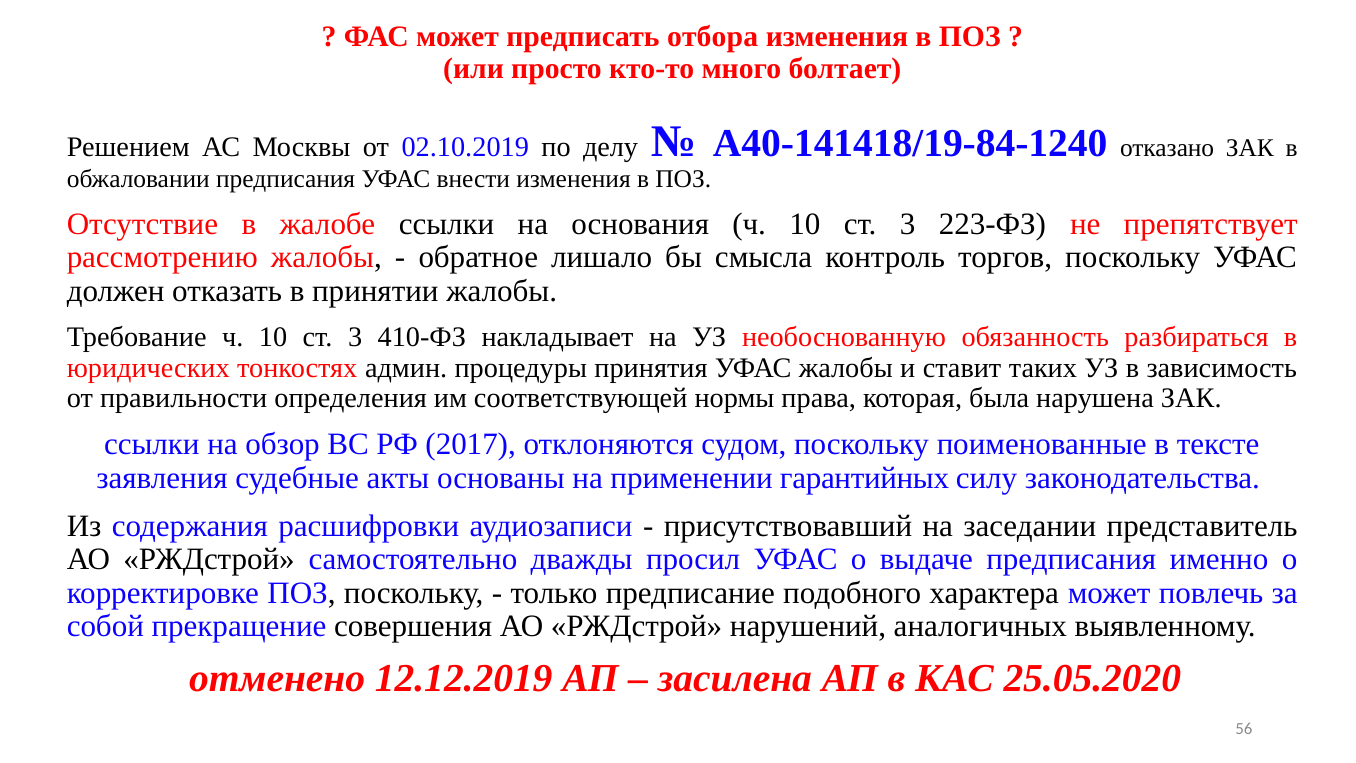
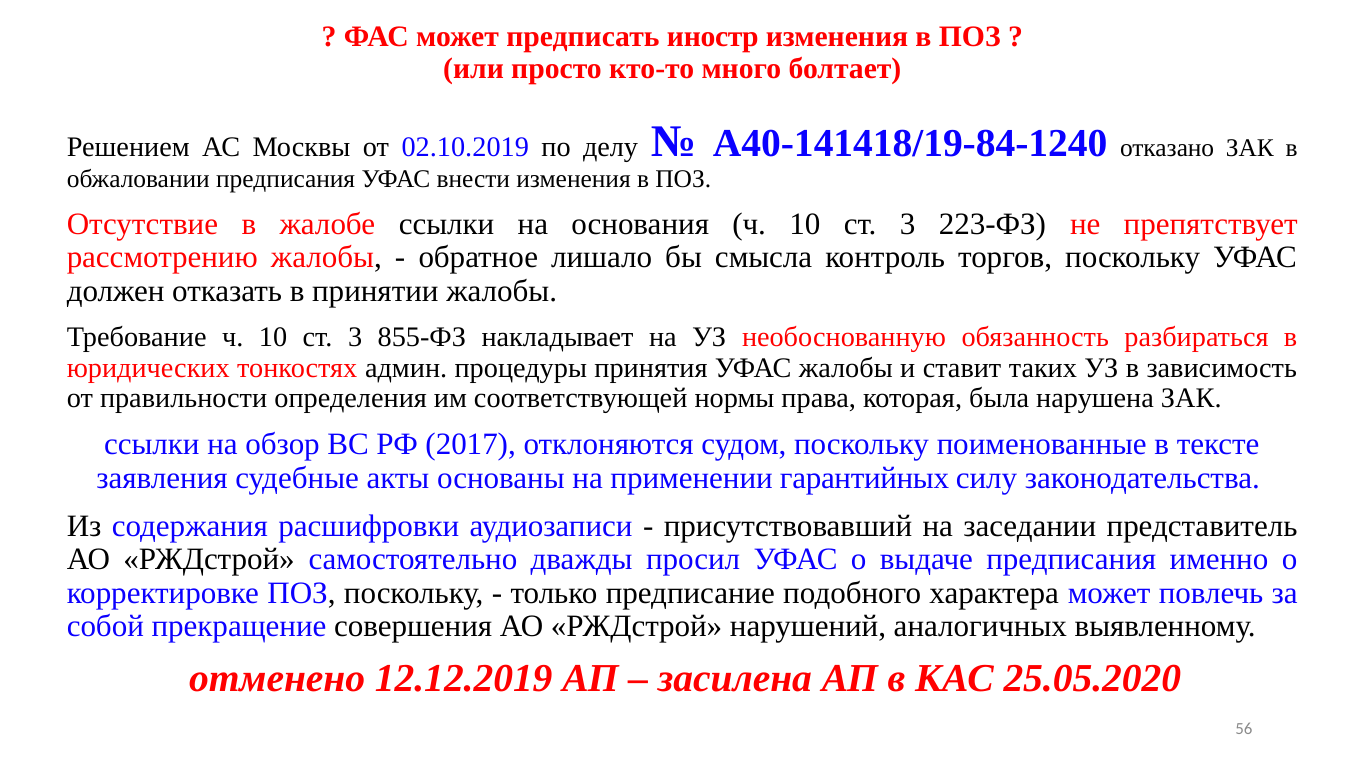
отбора: отбора -> иностр
410-ФЗ: 410-ФЗ -> 855-ФЗ
